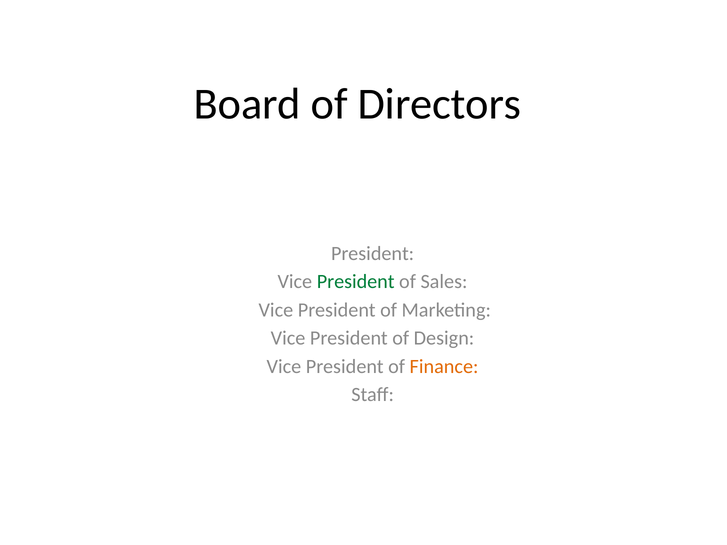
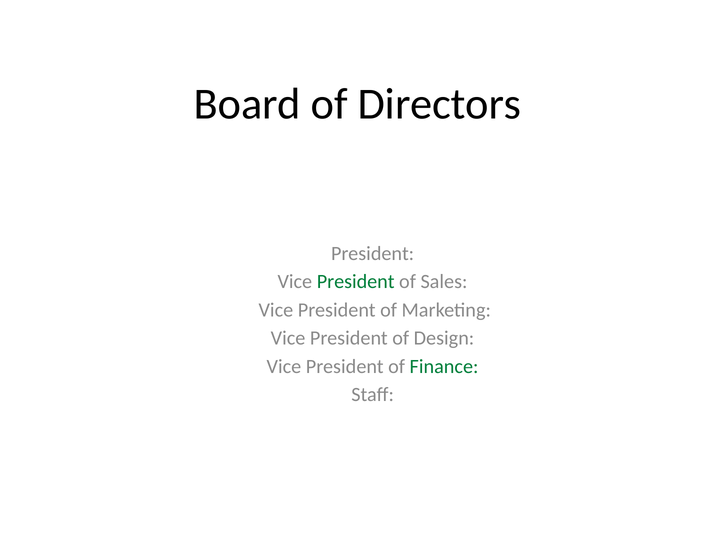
Finance colour: orange -> green
